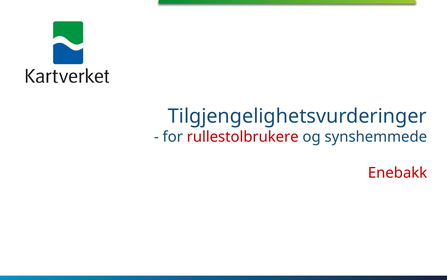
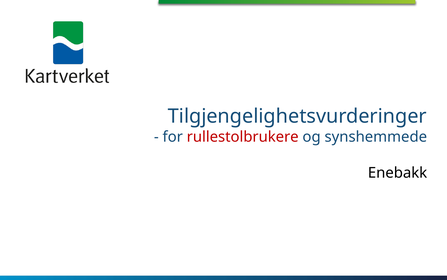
Enebakk colour: red -> black
